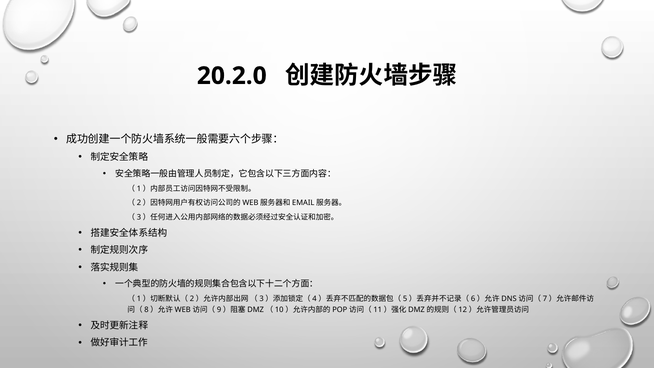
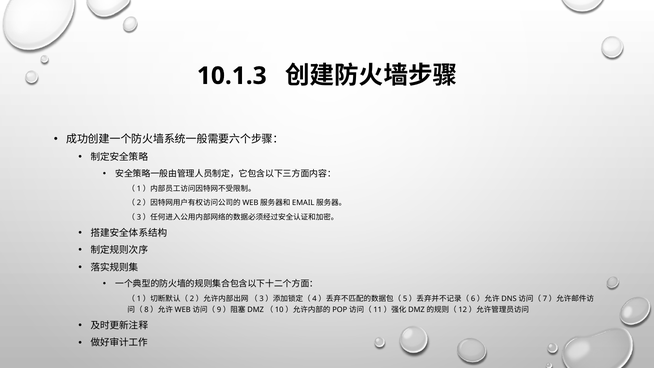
20.2.0: 20.2.0 -> 10.1.3
